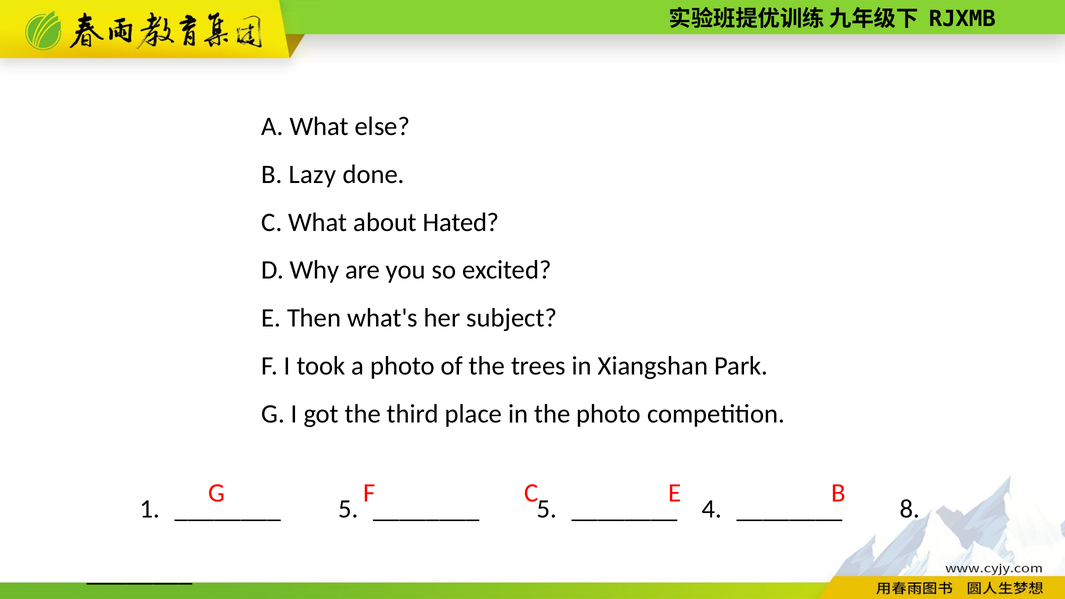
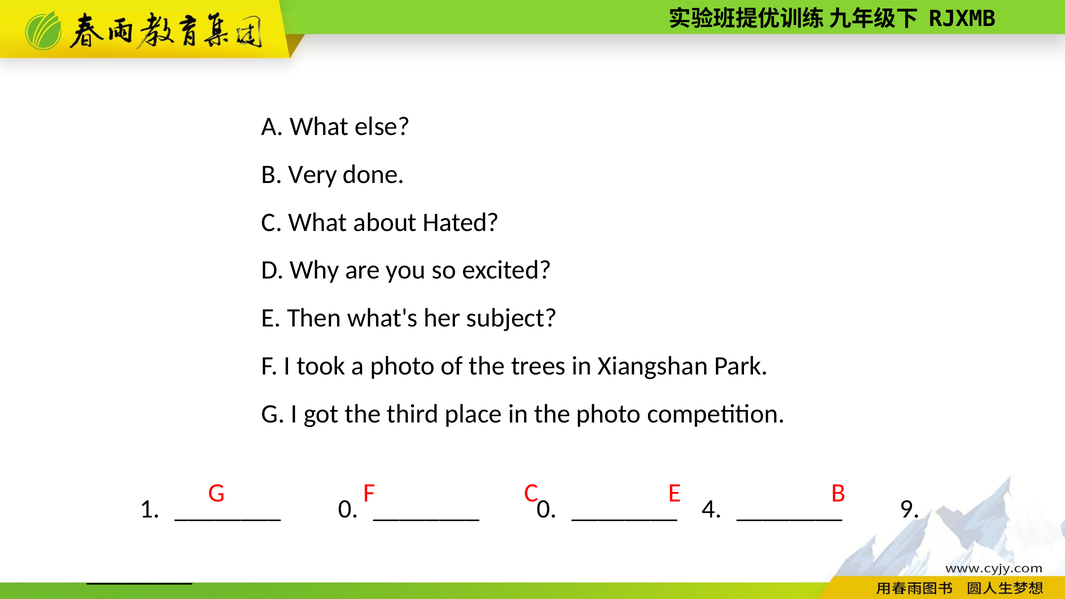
Lazy: Lazy -> Very
5 at (348, 509): 5 -> 0
5 at (547, 509): 5 -> 0
8: 8 -> 9
